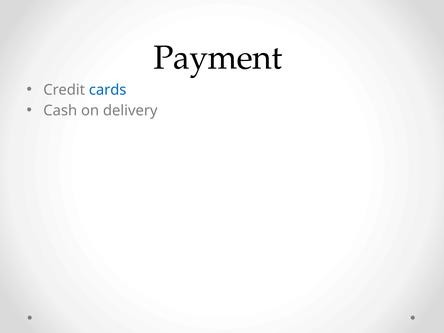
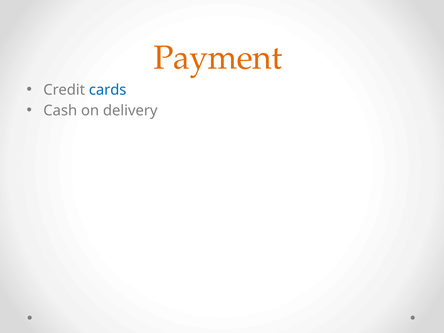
Payment colour: black -> orange
